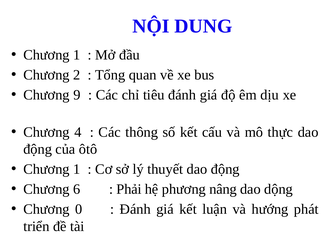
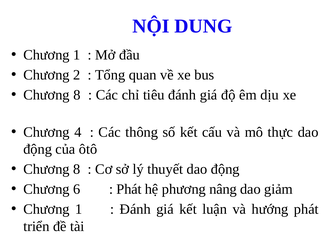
9 at (77, 95): 9 -> 8
1 at (77, 170): 1 -> 8
Phải at (129, 190): Phải -> Phát
dộng: dộng -> giảm
0 at (79, 210): 0 -> 1
